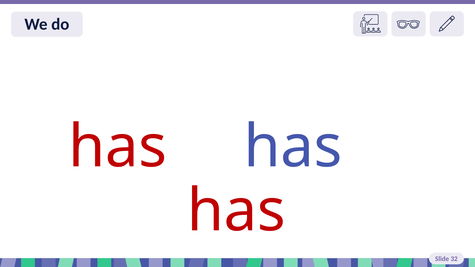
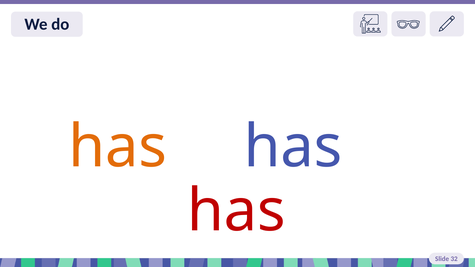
has at (118, 147) colour: red -> orange
